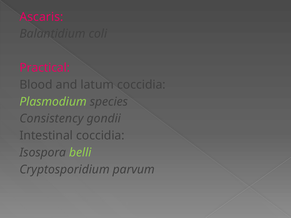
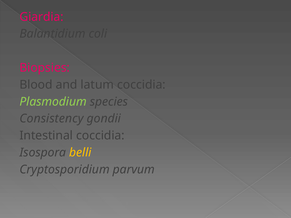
Ascaris: Ascaris -> Giardia
Practical: Practical -> Biopsies
belli colour: light green -> yellow
